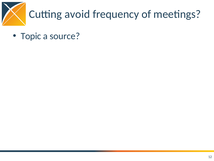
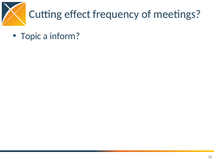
avoid: avoid -> effect
source: source -> inform
